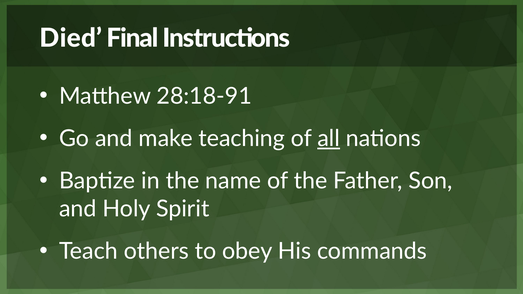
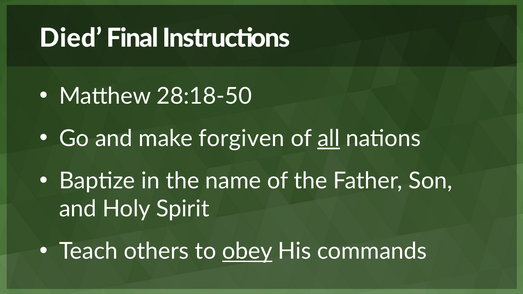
28:18-91: 28:18-91 -> 28:18-50
teaching: teaching -> forgiven
obey underline: none -> present
